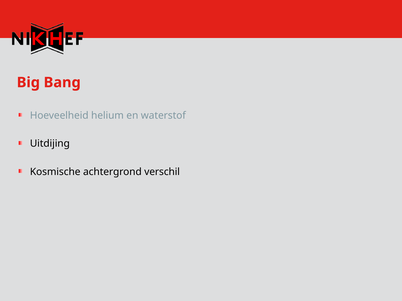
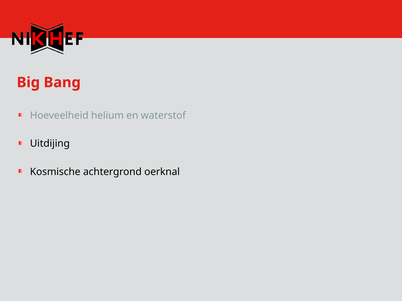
verschil: verschil -> oerknal
